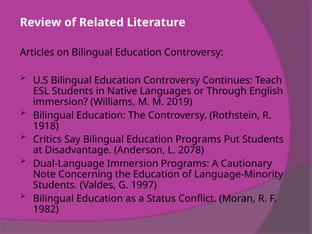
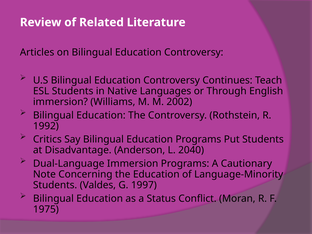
2019: 2019 -> 2002
1918: 1918 -> 1992
2078: 2078 -> 2040
1982: 1982 -> 1975
